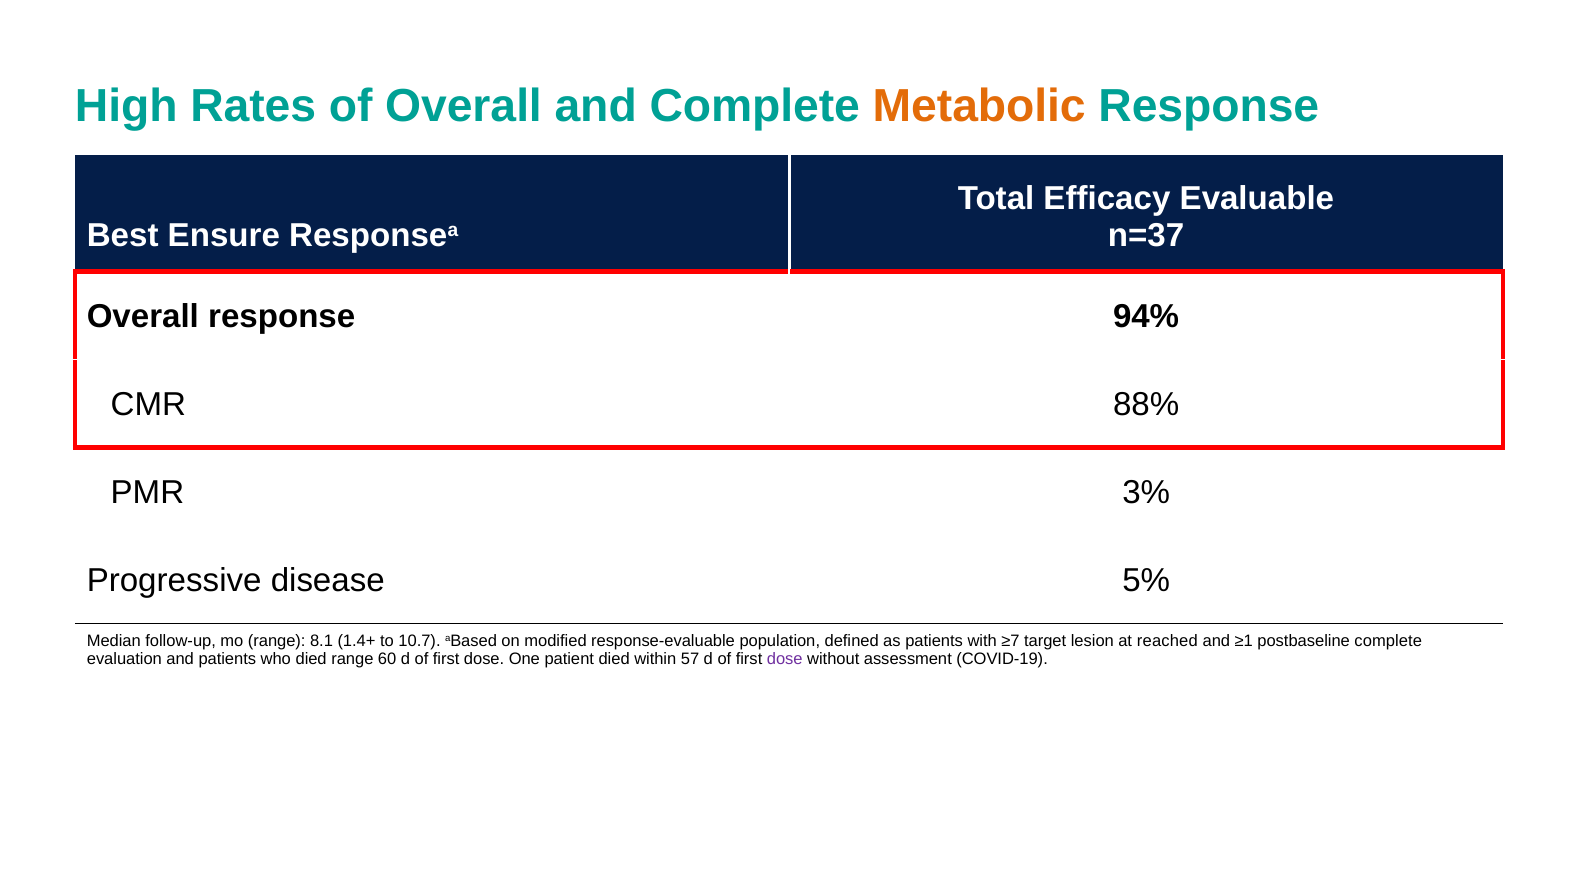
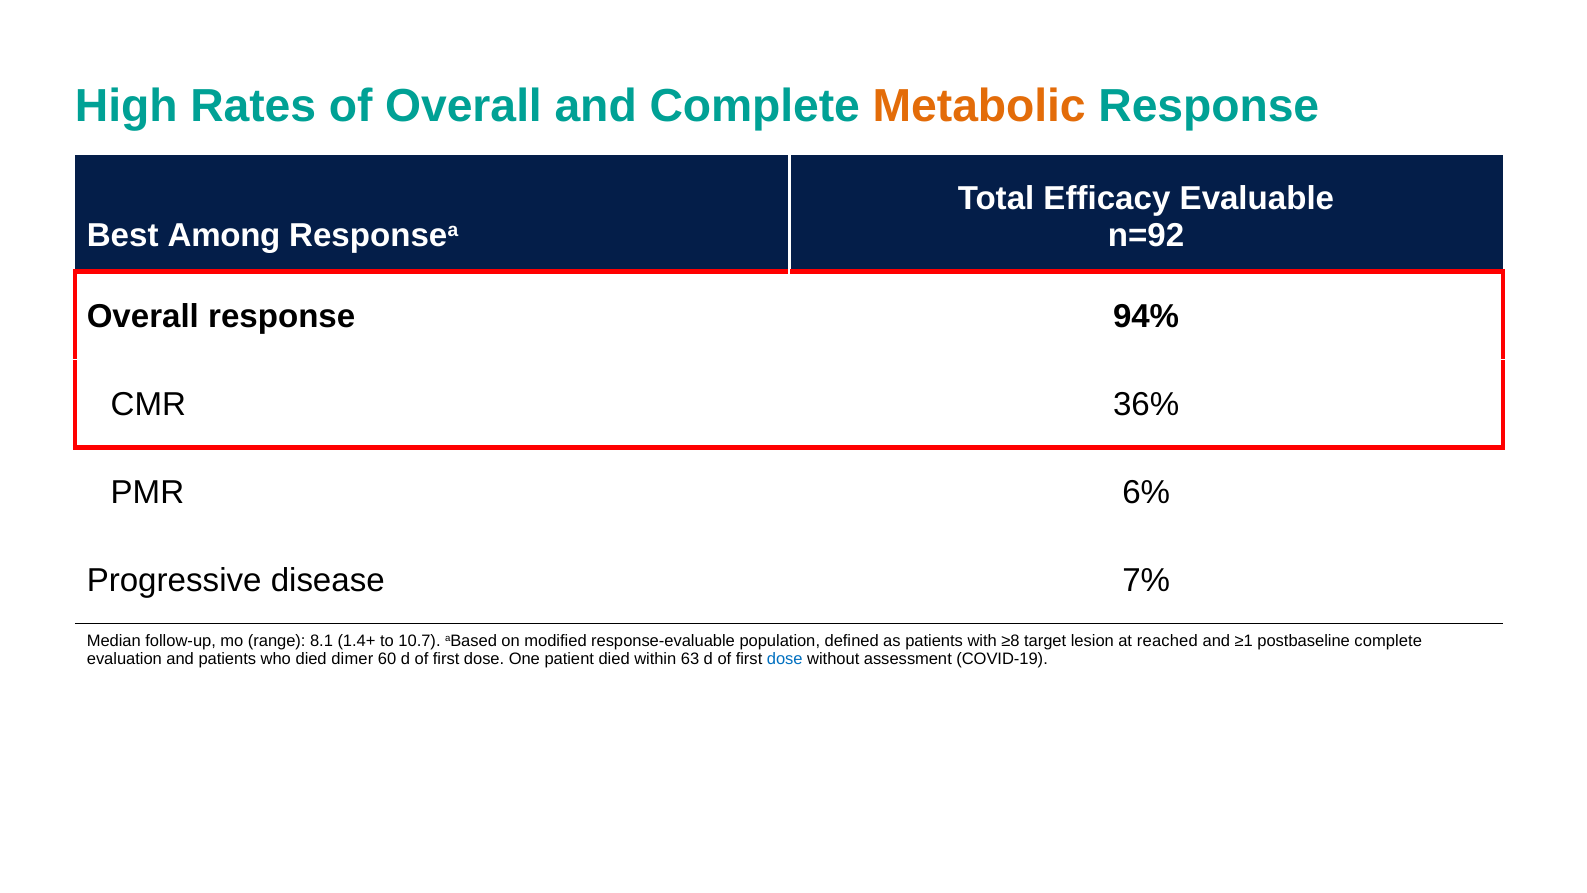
Ensure: Ensure -> Among
n=37: n=37 -> n=92
88%: 88% -> 36%
3%: 3% -> 6%
5%: 5% -> 7%
≥7: ≥7 -> ≥8
died range: range -> dimer
57: 57 -> 63
dose at (785, 659) colour: purple -> blue
